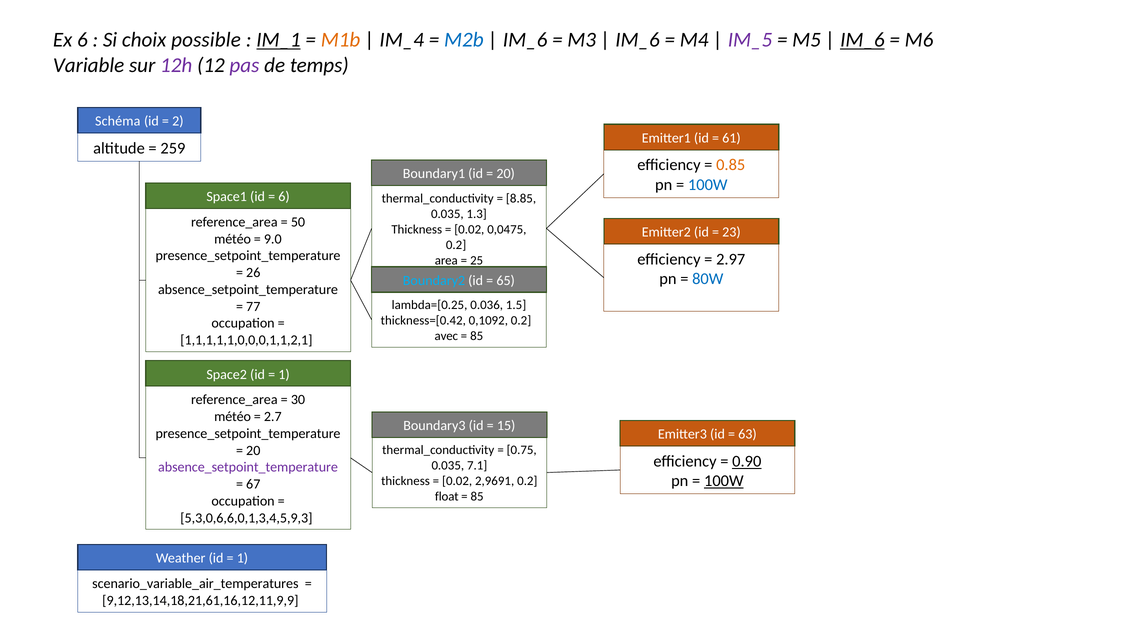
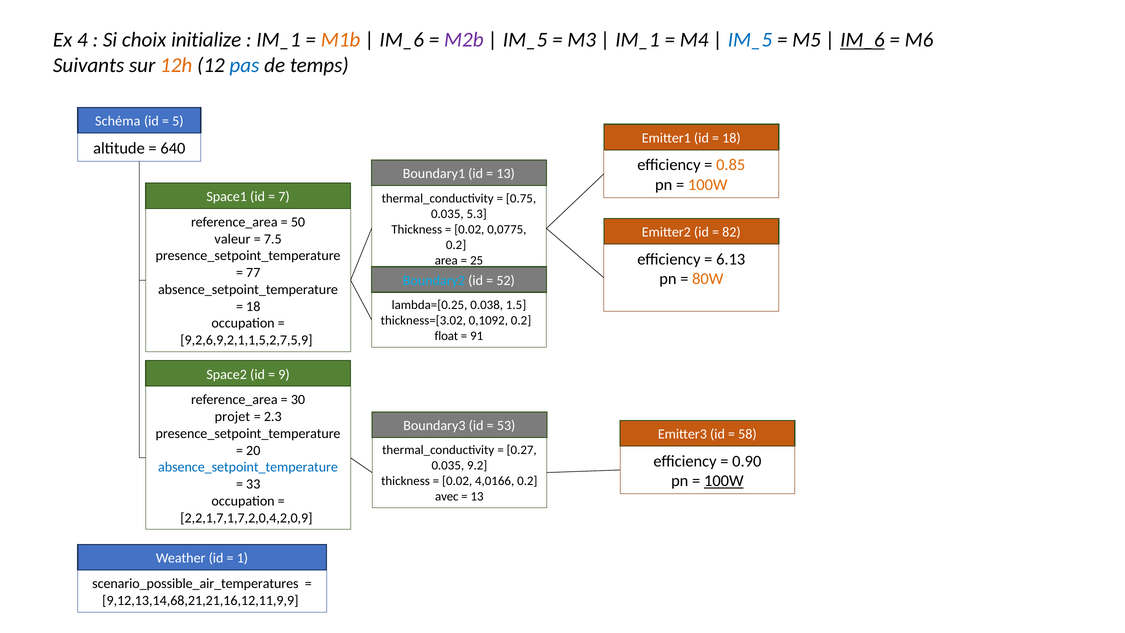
Ex 6: 6 -> 4
possible: possible -> initialize
IM_1 at (279, 40) underline: present -> none
IM_4 at (402, 40): IM_4 -> IM_6
M2b colour: blue -> purple
IM_6 at (525, 40): IM_6 -> IM_5
IM_6 at (638, 40): IM_6 -> IM_1
IM_5 at (750, 40) colour: purple -> blue
Variable: Variable -> Suivants
12h colour: purple -> orange
pas colour: purple -> blue
2: 2 -> 5
61 at (731, 138): 61 -> 18
259: 259 -> 640
20 at (506, 174): 20 -> 13
100W at (708, 185) colour: blue -> orange
6 at (284, 197): 6 -> 7
8.85: 8.85 -> 0.75
1.3: 1.3 -> 5.3
0,0475: 0,0475 -> 0,0775
23: 23 -> 82
météo at (233, 239): météo -> valeur
9.0: 9.0 -> 7.5
2.97: 2.97 -> 6.13
26: 26 -> 77
80W colour: blue -> orange
65: 65 -> 52
0.036: 0.036 -> 0.038
77 at (253, 306): 77 -> 18
thickness=[0.42: thickness=[0.42 -> thickness=[3.02
avec: avec -> float
85 at (477, 336): 85 -> 91
1,1,1,1,1,0,0,0,1,1,2,1: 1,1,1,1,1,0,0,0,1,1,2,1 -> 9,2,6,9,2,1,1,5,2,7,5,9
1 at (284, 374): 1 -> 9
météo at (233, 417): météo -> projet
2.7: 2.7 -> 2.3
15: 15 -> 53
63: 63 -> 58
0.75: 0.75 -> 0.27
0.90 underline: present -> none
7.1: 7.1 -> 9.2
absence_setpoint_temperature at (248, 467) colour: purple -> blue
2,9691: 2,9691 -> 4,0166
67: 67 -> 33
float: float -> avec
85 at (477, 497): 85 -> 13
5,3,0,6,6,0,1,3,4,5,9,3: 5,3,0,6,6,0,1,3,4,5,9,3 -> 2,2,1,7,1,7,2,0,4,2,0,9
scenario_variable_air_temperatures: scenario_variable_air_temperatures -> scenario_possible_air_temperatures
9,12,13,14,18,21,61,16,12,11,9,9: 9,12,13,14,18,21,61,16,12,11,9,9 -> 9,12,13,14,68,21,21,16,12,11,9,9
